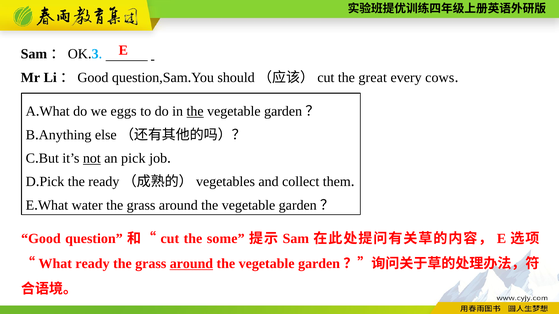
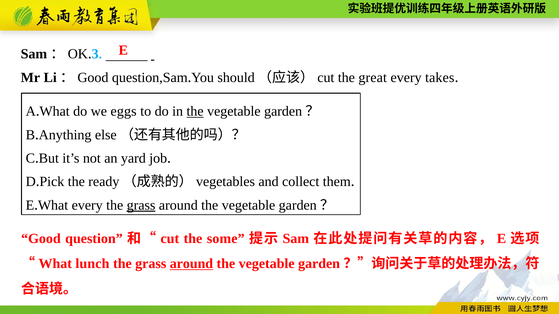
cows: cows -> takes
not underline: present -> none
an pick: pick -> yard
water at (87, 205): water -> every
grass at (141, 205) underline: none -> present
ready: ready -> lunch
